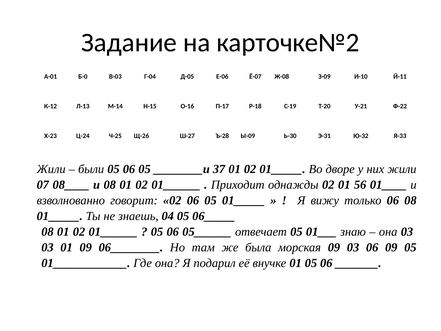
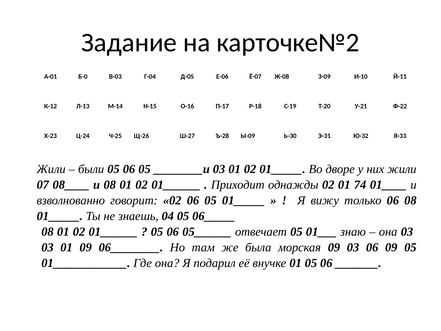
37 at (219, 169): 37 -> 03
56: 56 -> 74
